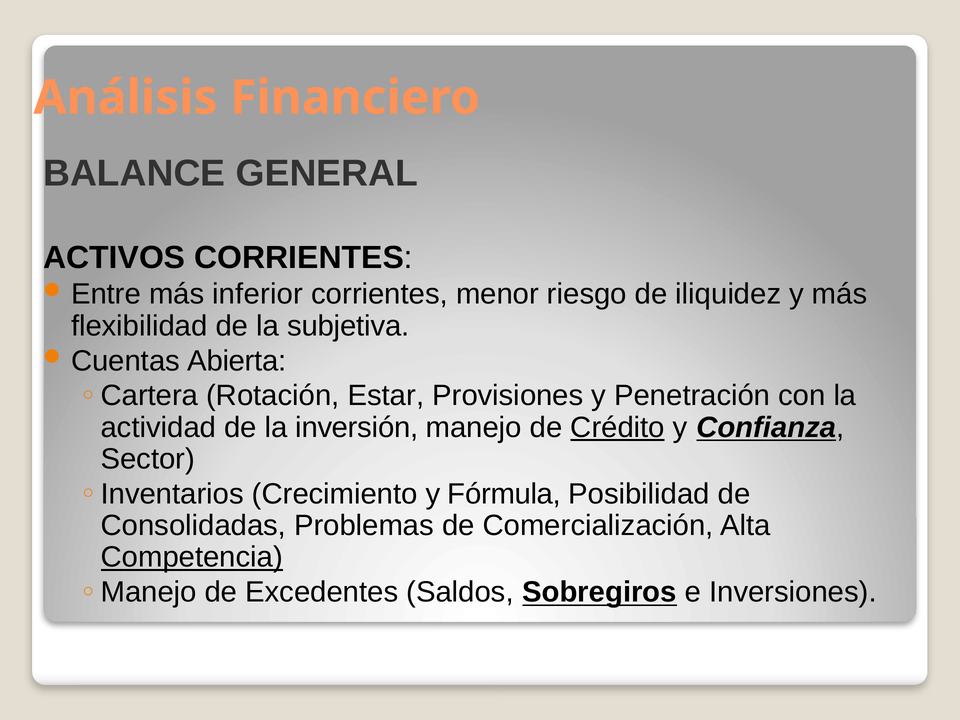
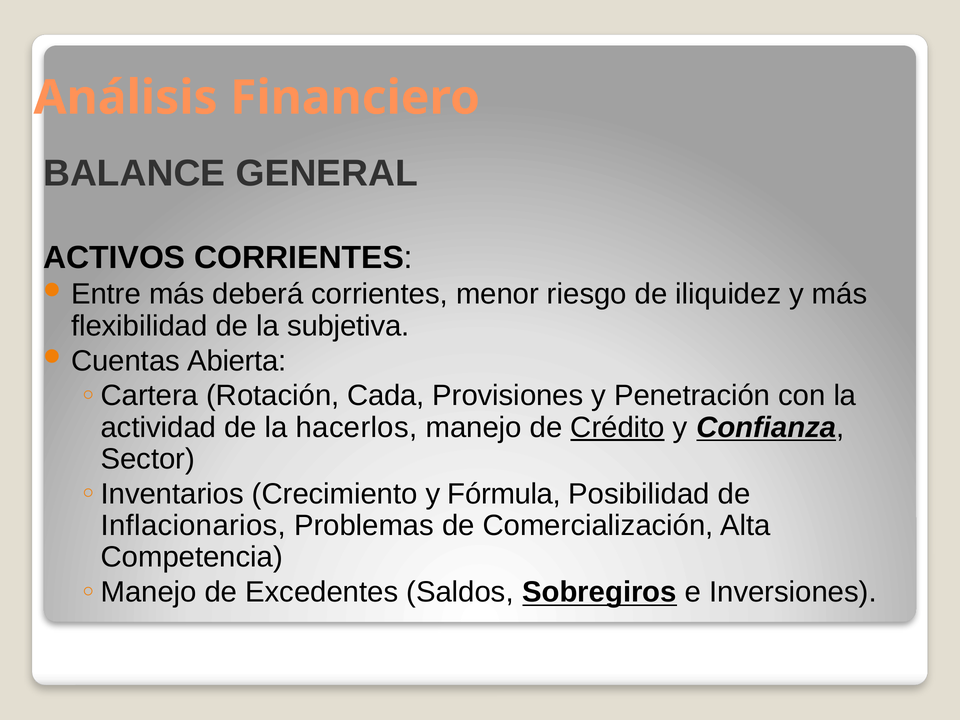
inferior: inferior -> deberá
Estar: Estar -> Cada
inversión: inversión -> hacerlos
Consolidadas: Consolidadas -> Inflacionarios
Competencia underline: present -> none
